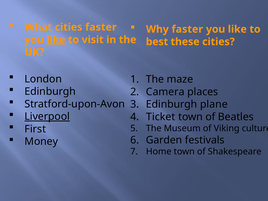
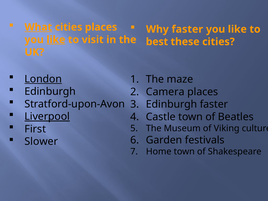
What underline: none -> present
cities faster: faster -> places
London underline: none -> present
Edinburgh plane: plane -> faster
Ticket: Ticket -> Castle
Money: Money -> Slower
